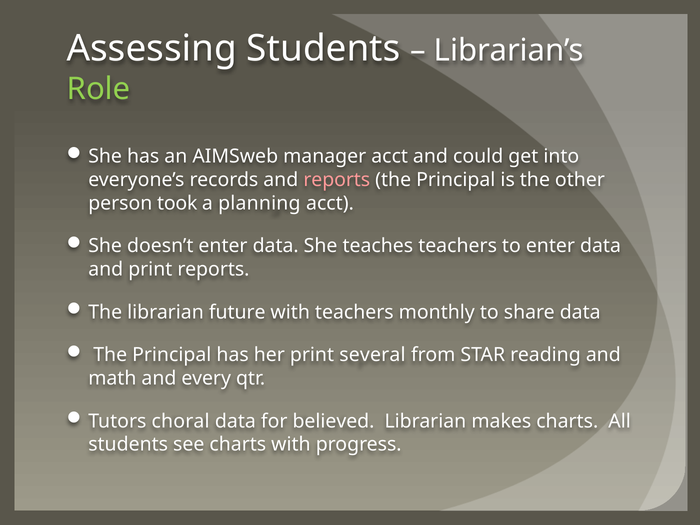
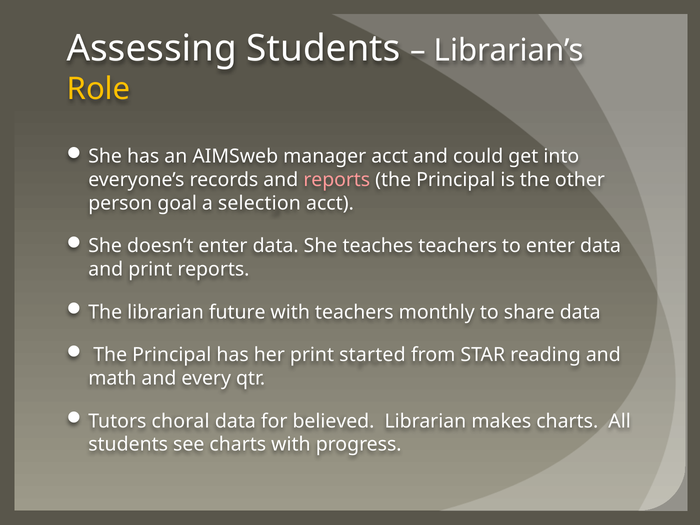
Role colour: light green -> yellow
took: took -> goal
planning: planning -> selection
several: several -> started
